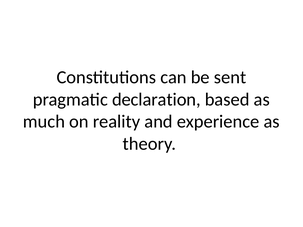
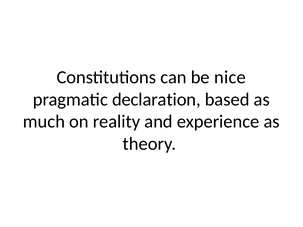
sent: sent -> nice
